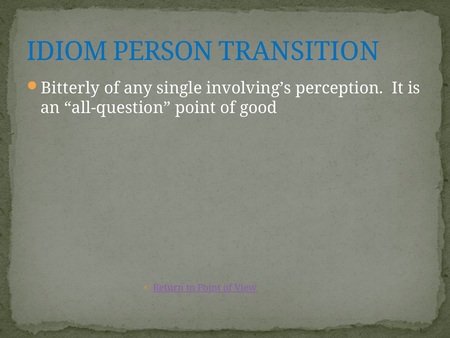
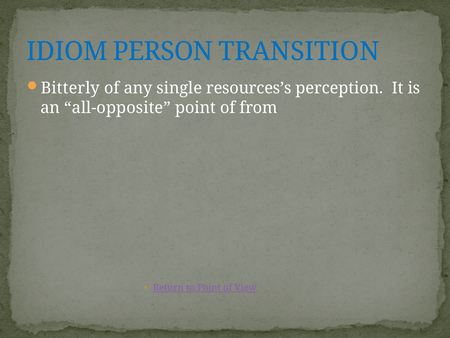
involving’s: involving’s -> resources’s
all-question: all-question -> all-opposite
good: good -> from
